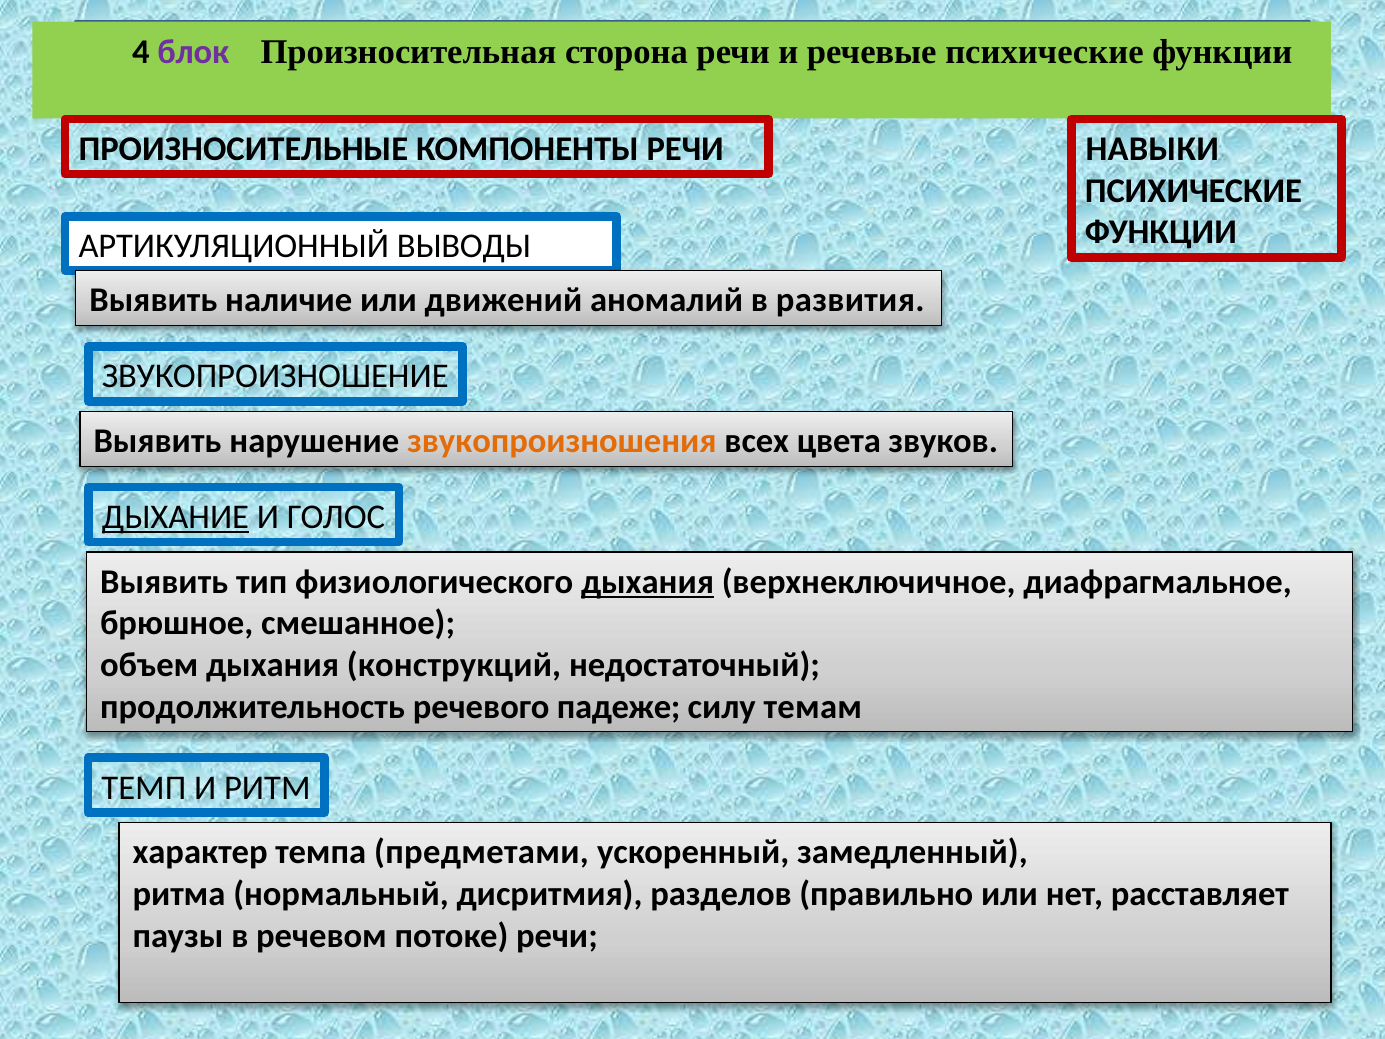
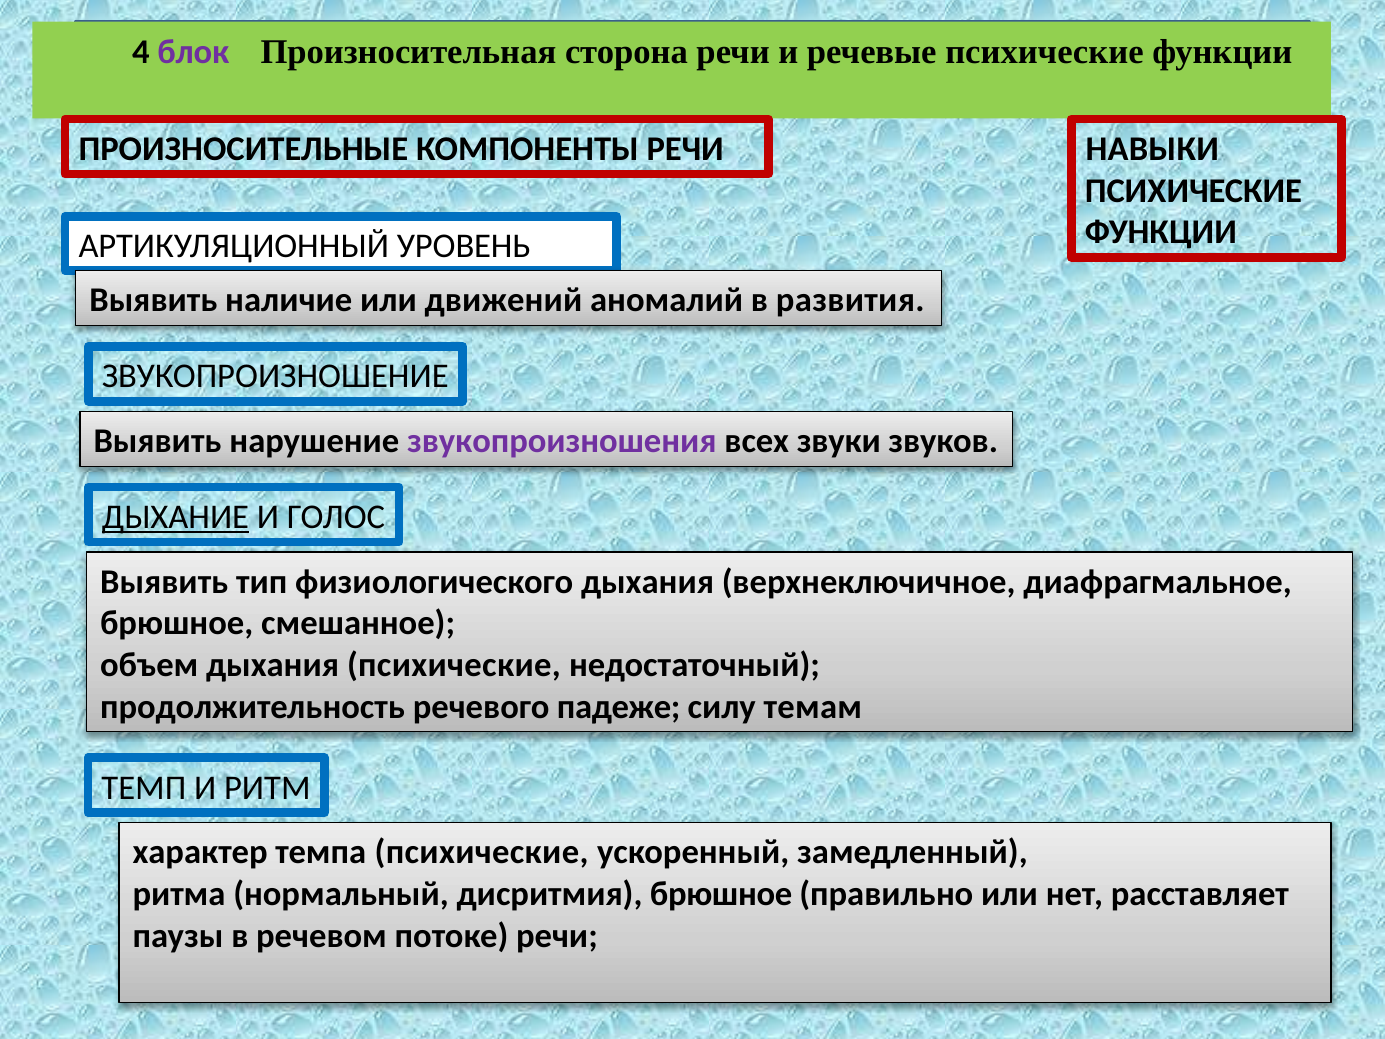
ВЫВОДЫ: ВЫВОДЫ -> УРОВЕНЬ
звукопроизношения colour: orange -> purple
цвета: цвета -> звуки
дыхания at (648, 582) underline: present -> none
дыхания конструкций: конструкций -> психические
темпа предметами: предметами -> психические
дисритмия разделов: разделов -> брюшное
